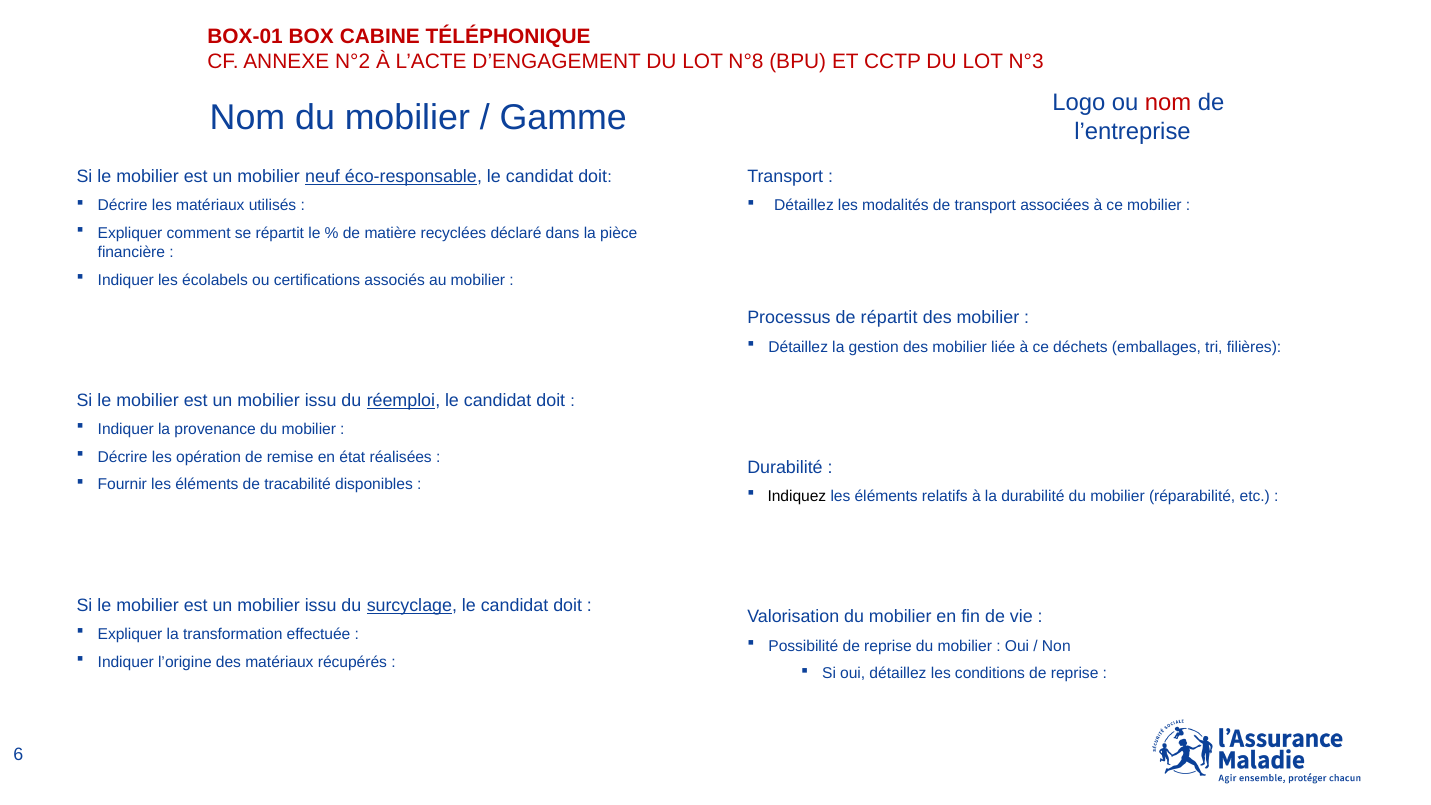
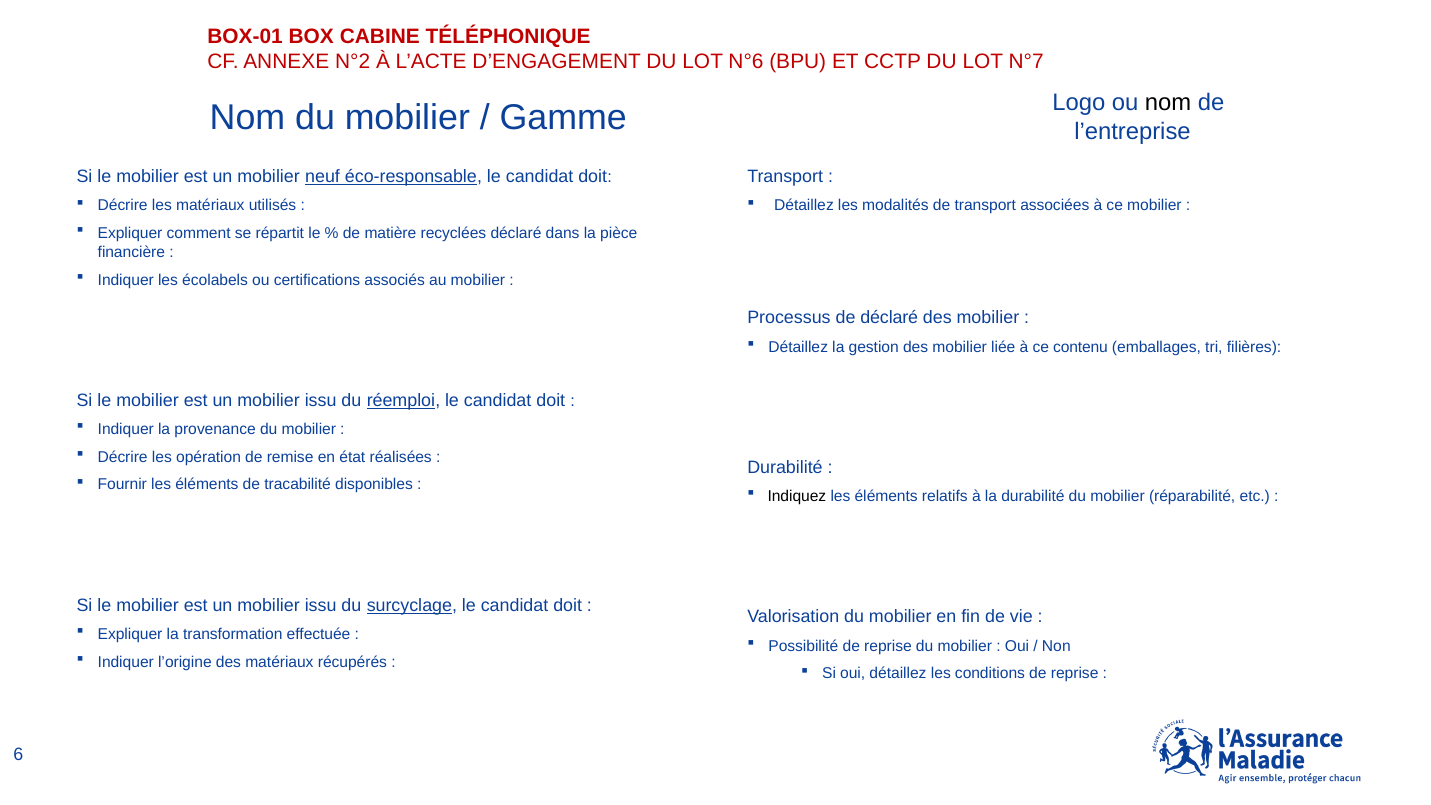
N°8: N°8 -> N°6
N°3: N°3 -> N°7
nom at (1168, 103) colour: red -> black
de répartit: répartit -> déclaré
déchets: déchets -> contenu
